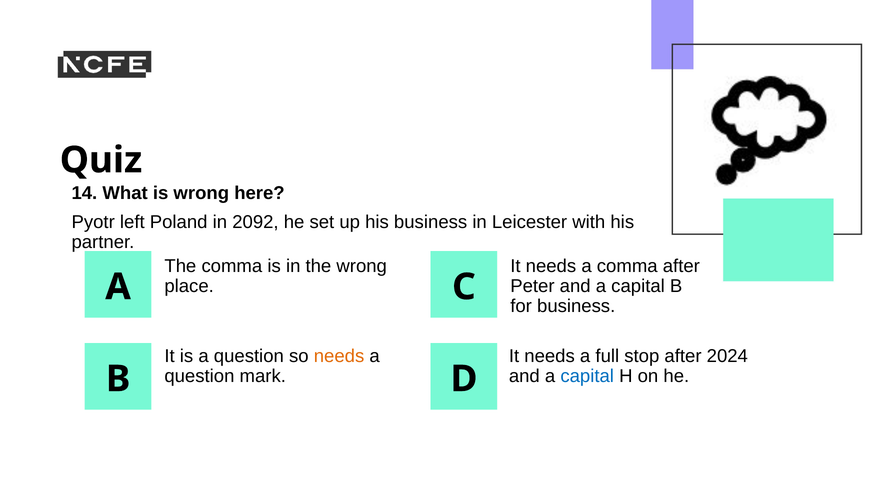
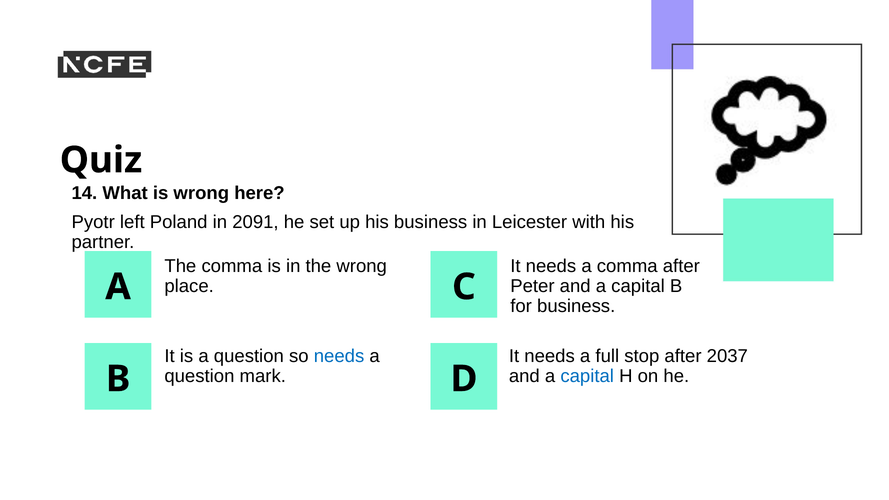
2092: 2092 -> 2091
needs at (339, 356) colour: orange -> blue
2024: 2024 -> 2037
